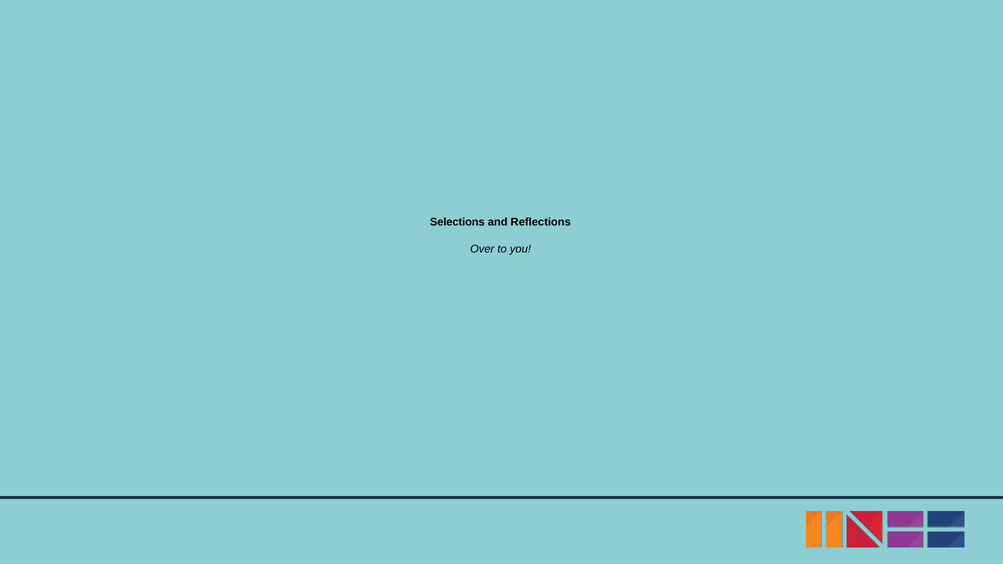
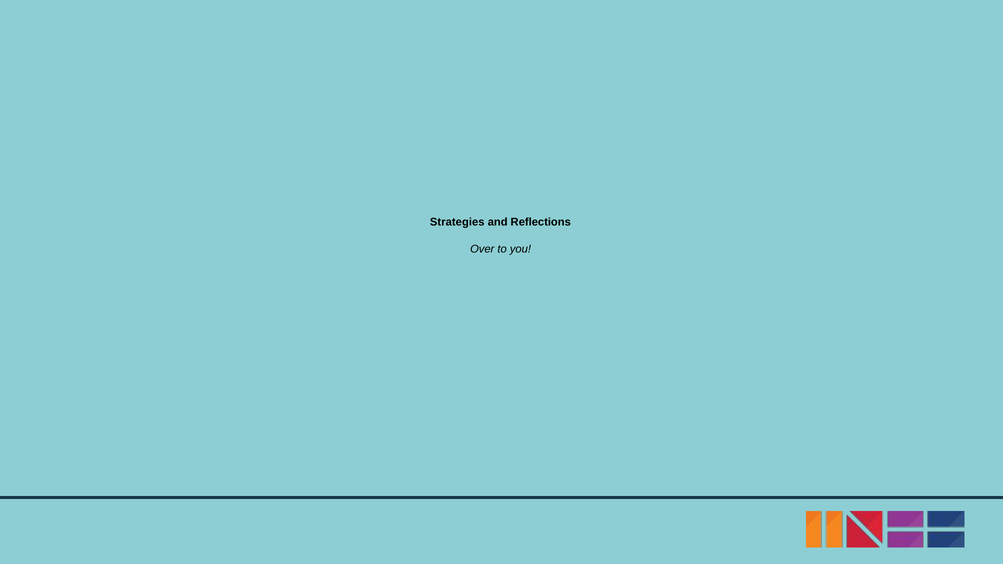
Selections: Selections -> Strategies
